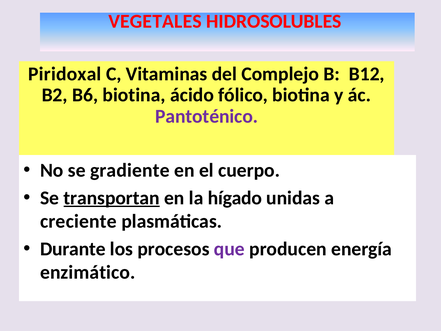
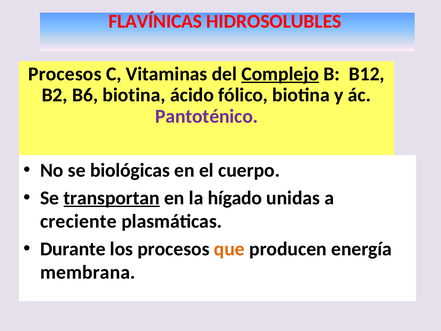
VEGETALES: VEGETALES -> FLAVÍNICAS
Piridoxal at (65, 74): Piridoxal -> Procesos
Complejo underline: none -> present
gradiente: gradiente -> biológicas
que colour: purple -> orange
enzimático: enzimático -> membrana
